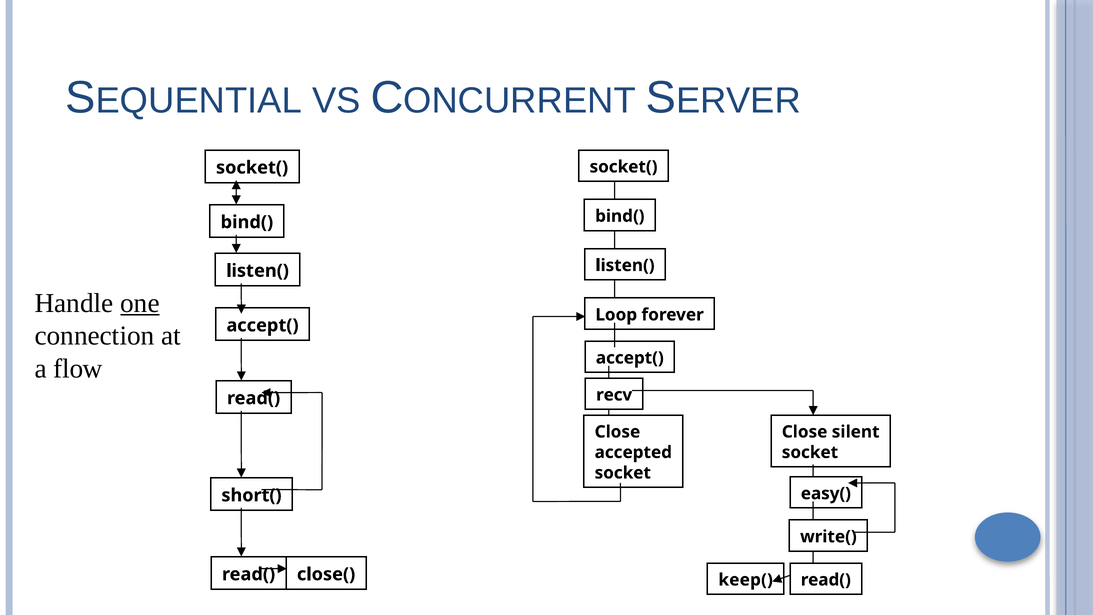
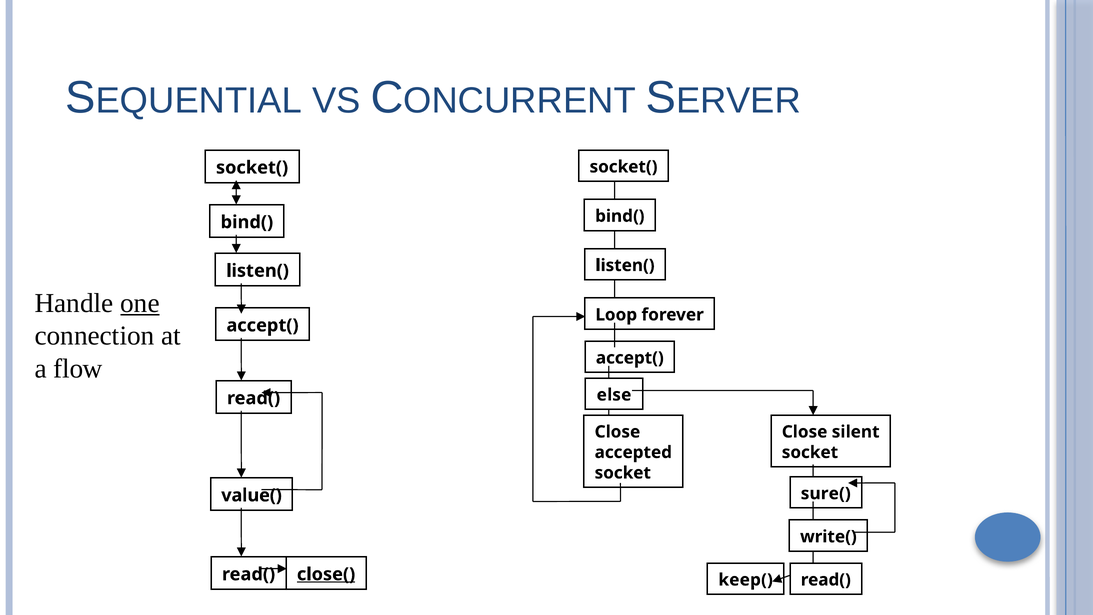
recv: recv -> else
easy(: easy( -> sure(
short(: short( -> value(
close( underline: none -> present
